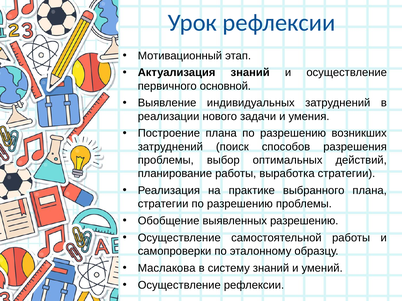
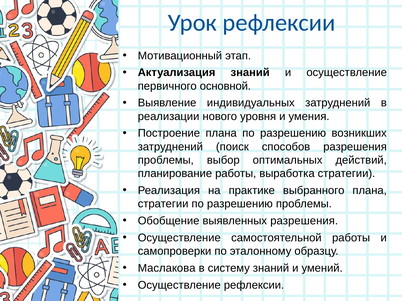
задачи: задачи -> уровня
выявленных разрешению: разрешению -> разрешения
